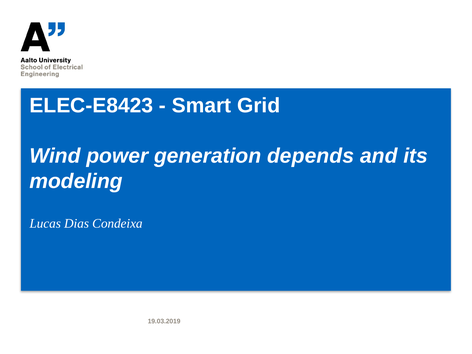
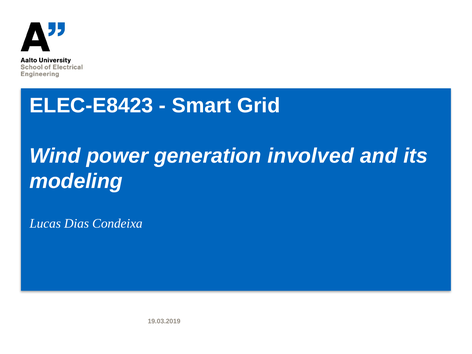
depends: depends -> involved
